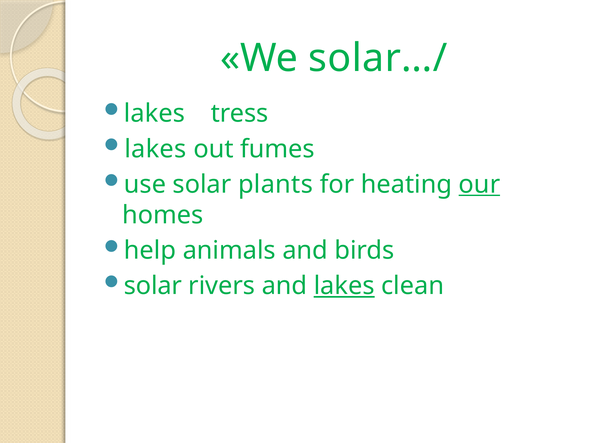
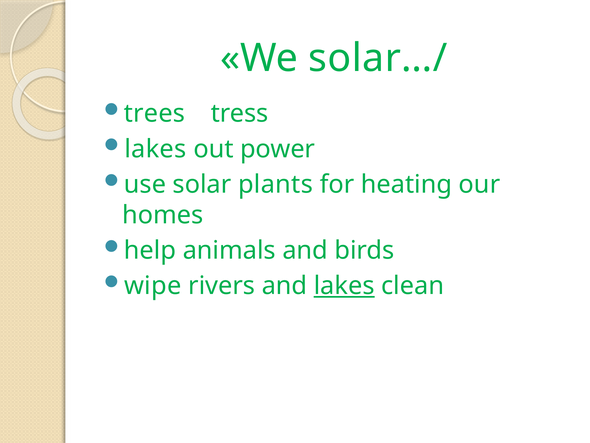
lakes at (155, 113): lakes -> trees
fumes: fumes -> power
our underline: present -> none
solar at (153, 286): solar -> wipe
